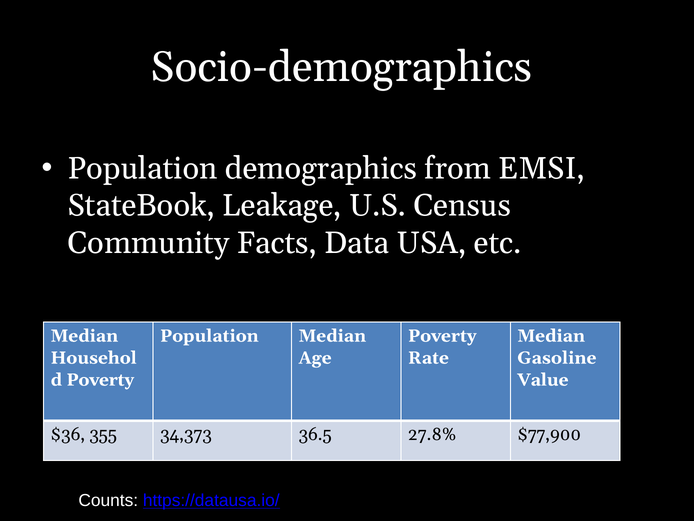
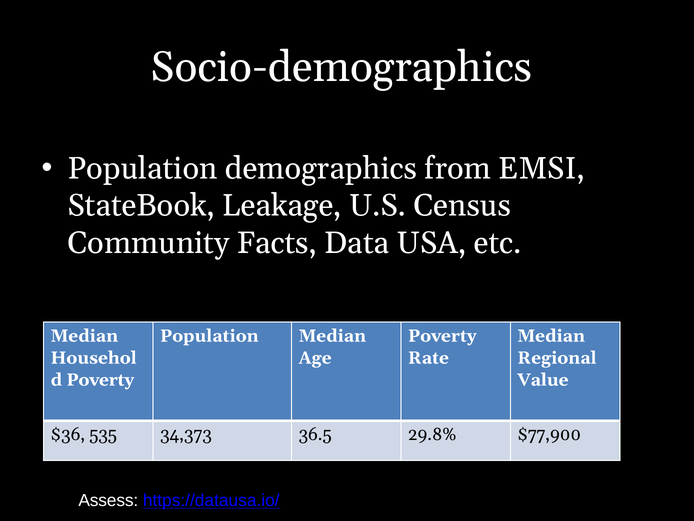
Gasoline: Gasoline -> Regional
355: 355 -> 535
27.8%: 27.8% -> 29.8%
Counts: Counts -> Assess
